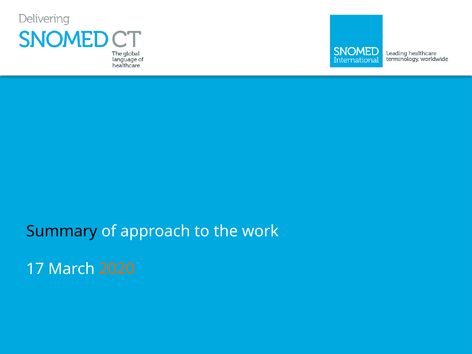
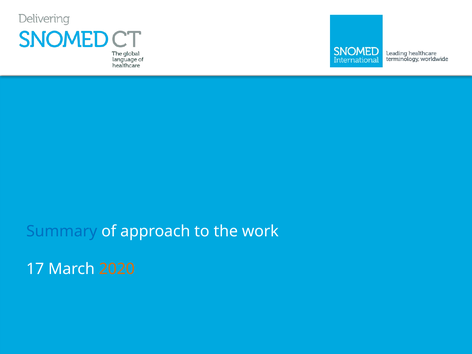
Summary colour: black -> blue
